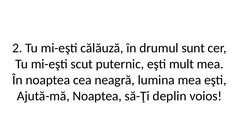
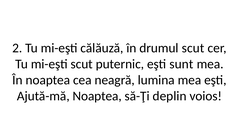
drumul sunt: sunt -> scut
mult: mult -> sunt
